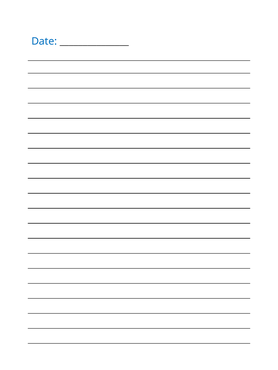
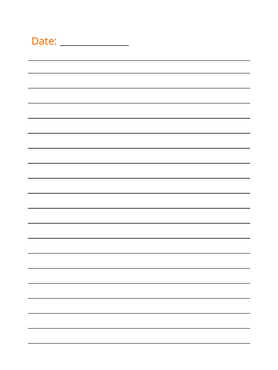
Date colour: blue -> orange
